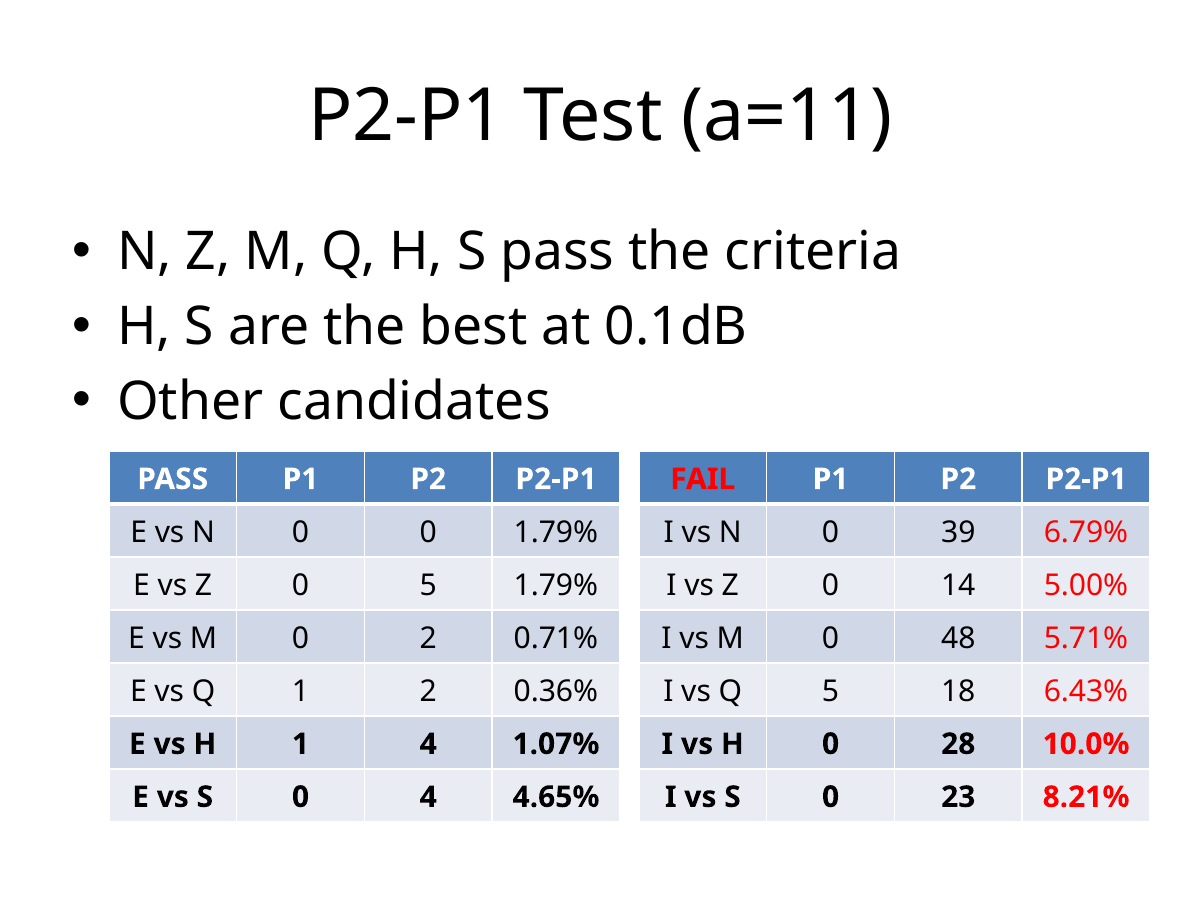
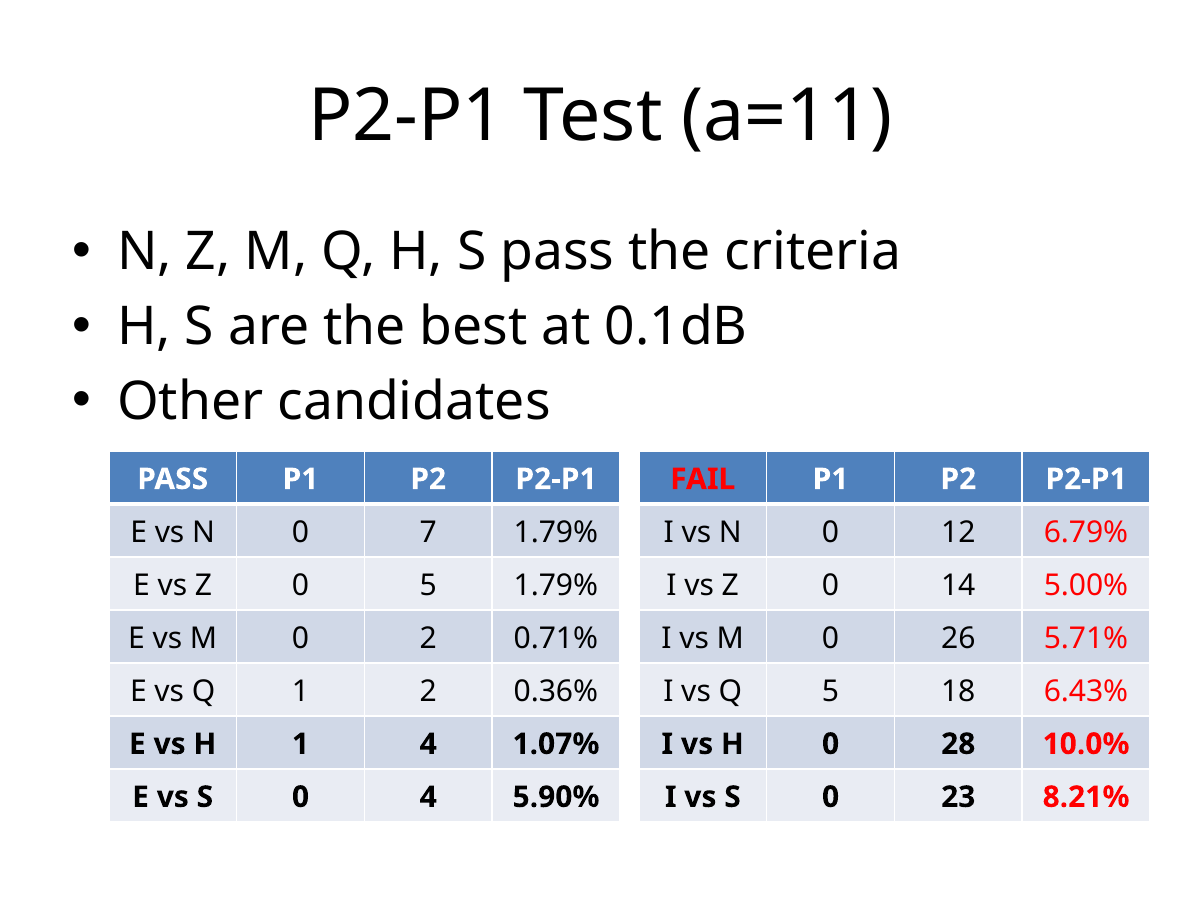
0 0: 0 -> 7
39: 39 -> 12
48: 48 -> 26
4.65%: 4.65% -> 5.90%
